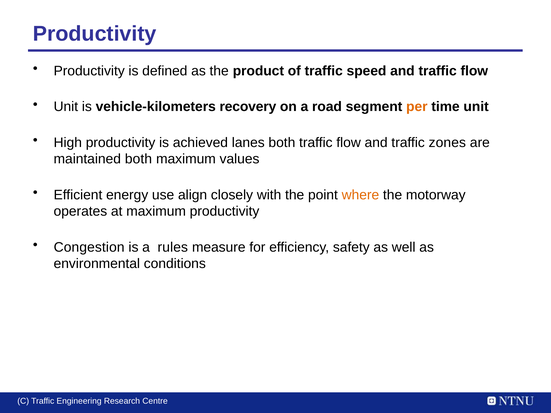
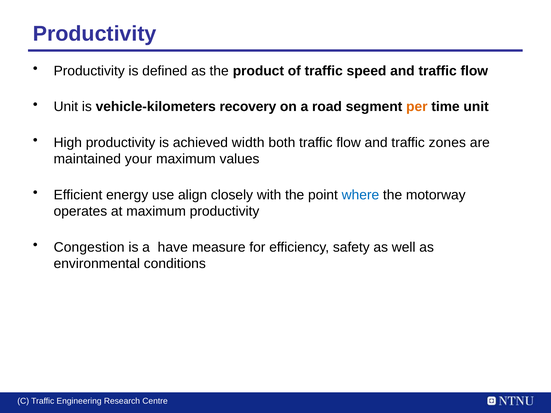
lanes: lanes -> width
maintained both: both -> your
where colour: orange -> blue
rules: rules -> have
